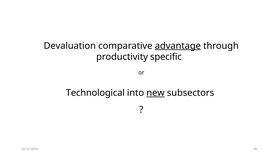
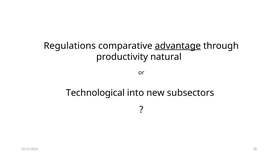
Devaluation: Devaluation -> Regulations
specific: specific -> natural
new underline: present -> none
